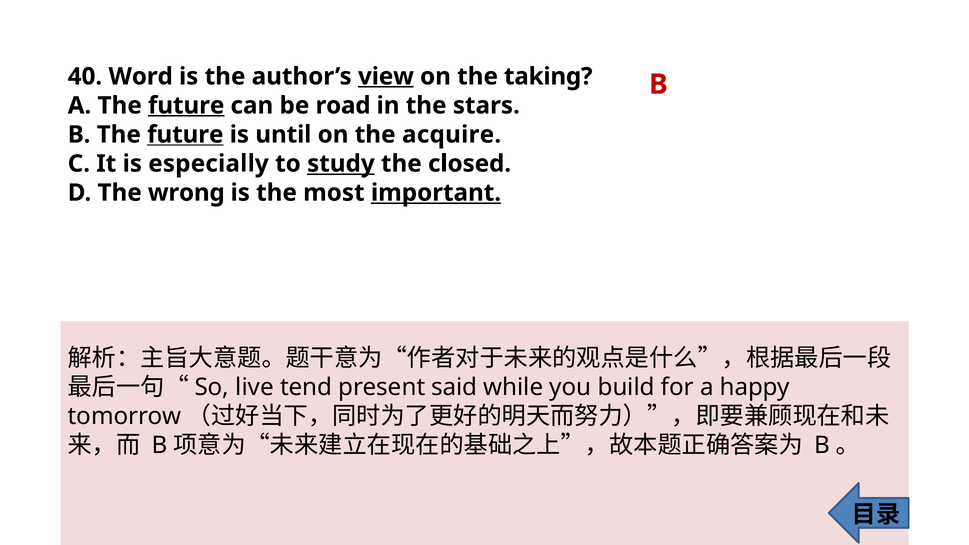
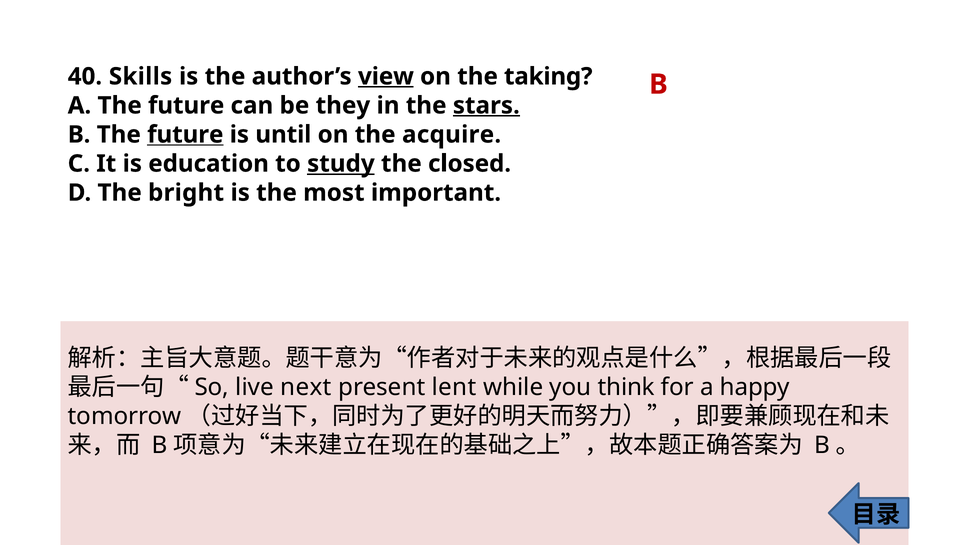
Word: Word -> Skills
future at (186, 106) underline: present -> none
road: road -> they
stars underline: none -> present
especially: especially -> education
wrong: wrong -> bright
important underline: present -> none
tend: tend -> next
said: said -> lent
build: build -> think
